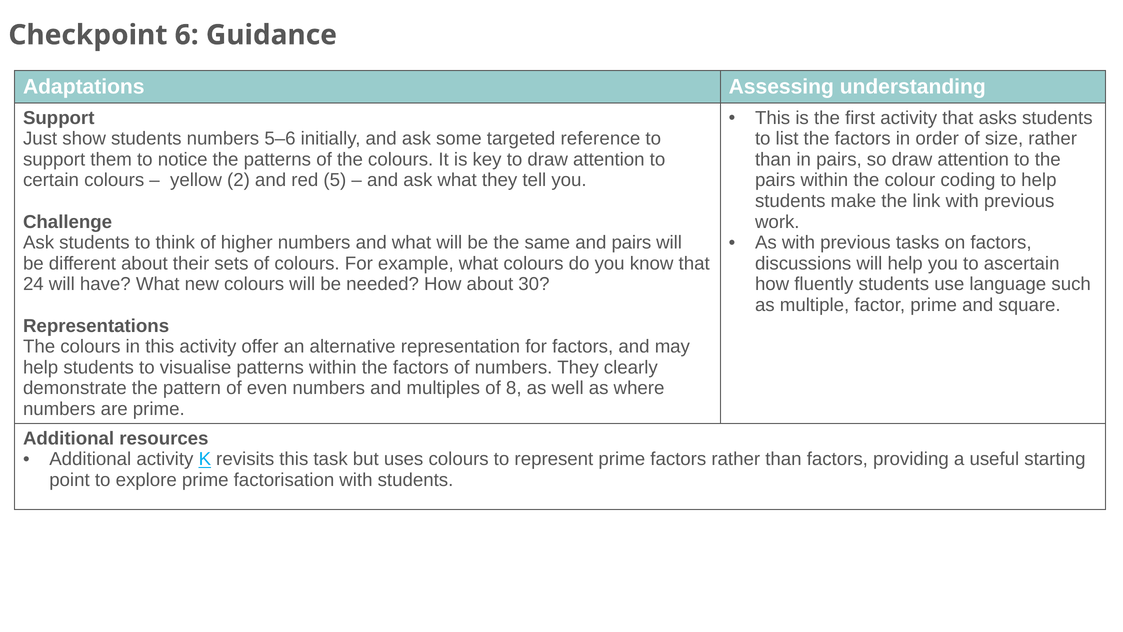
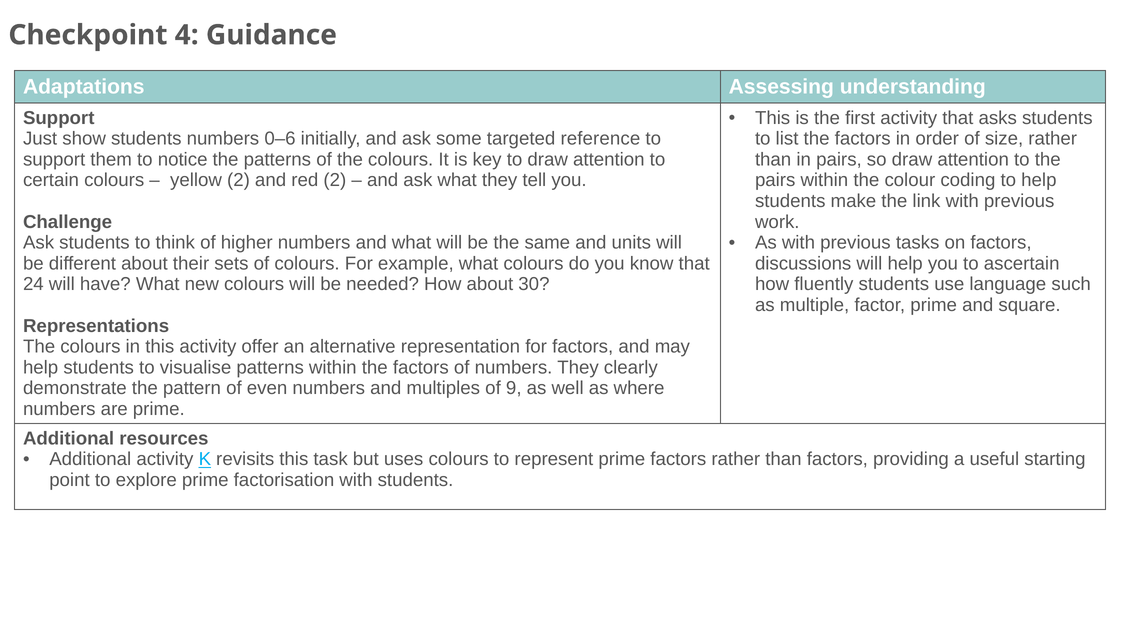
6: 6 -> 4
5–6: 5–6 -> 0–6
red 5: 5 -> 2
and pairs: pairs -> units
8: 8 -> 9
